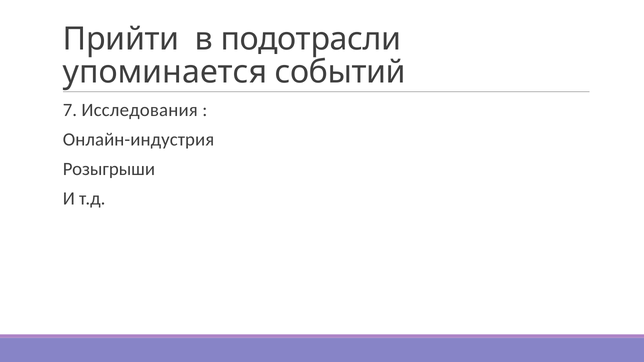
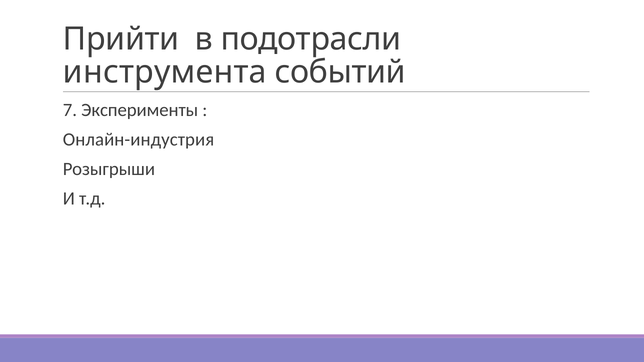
упоминается: упоминается -> инструмента
Исследования: Исследования -> Эксперименты
